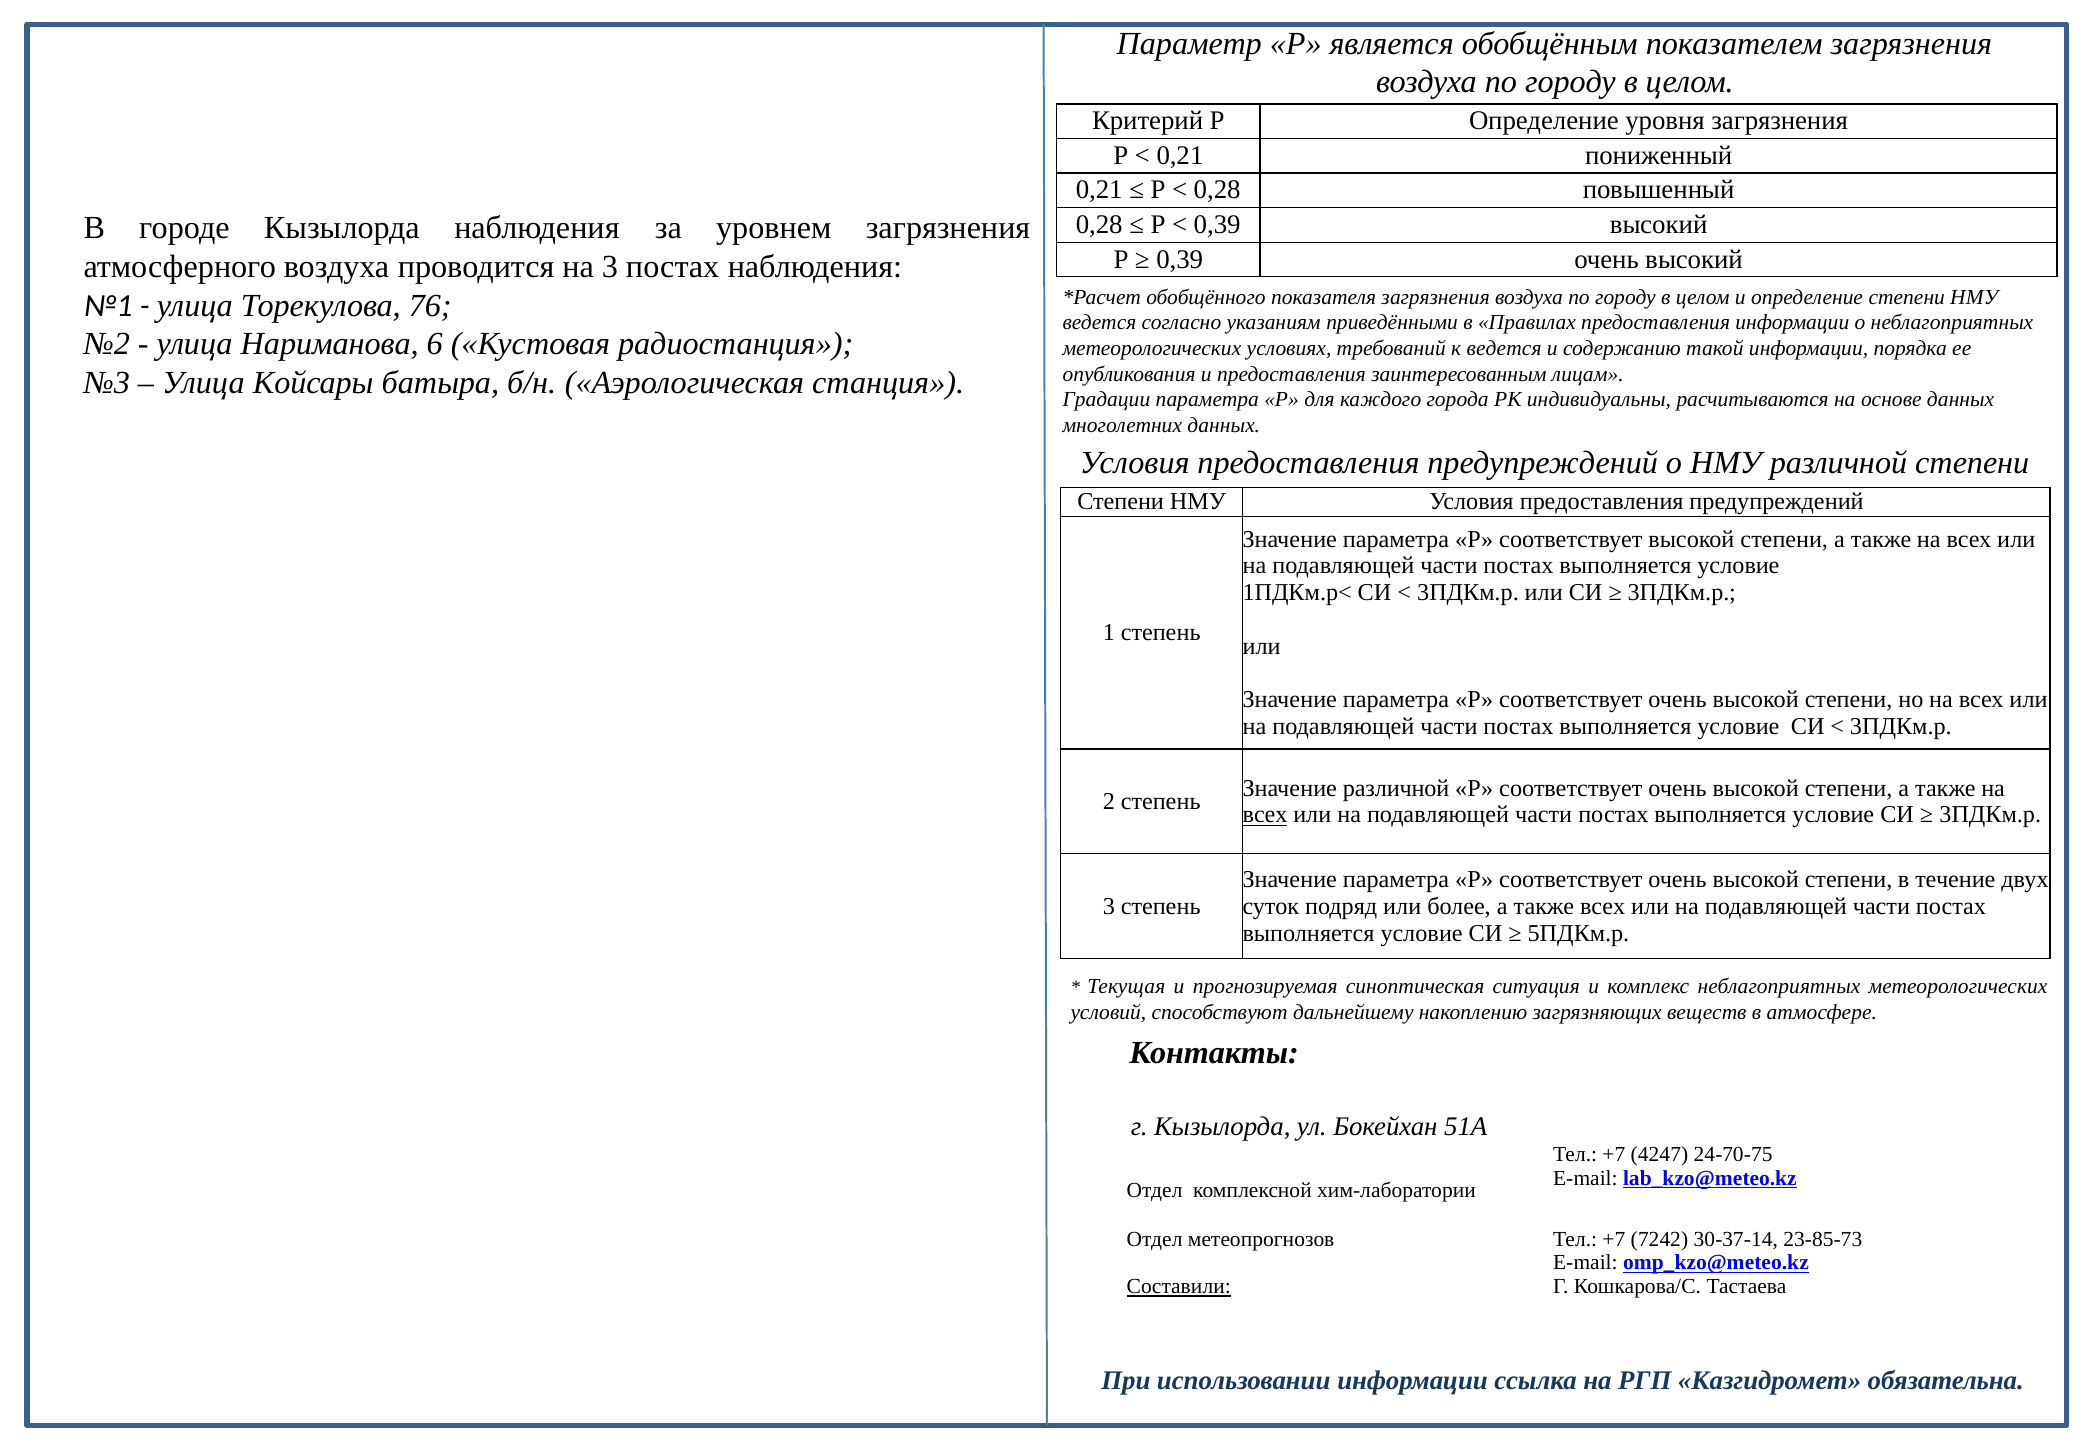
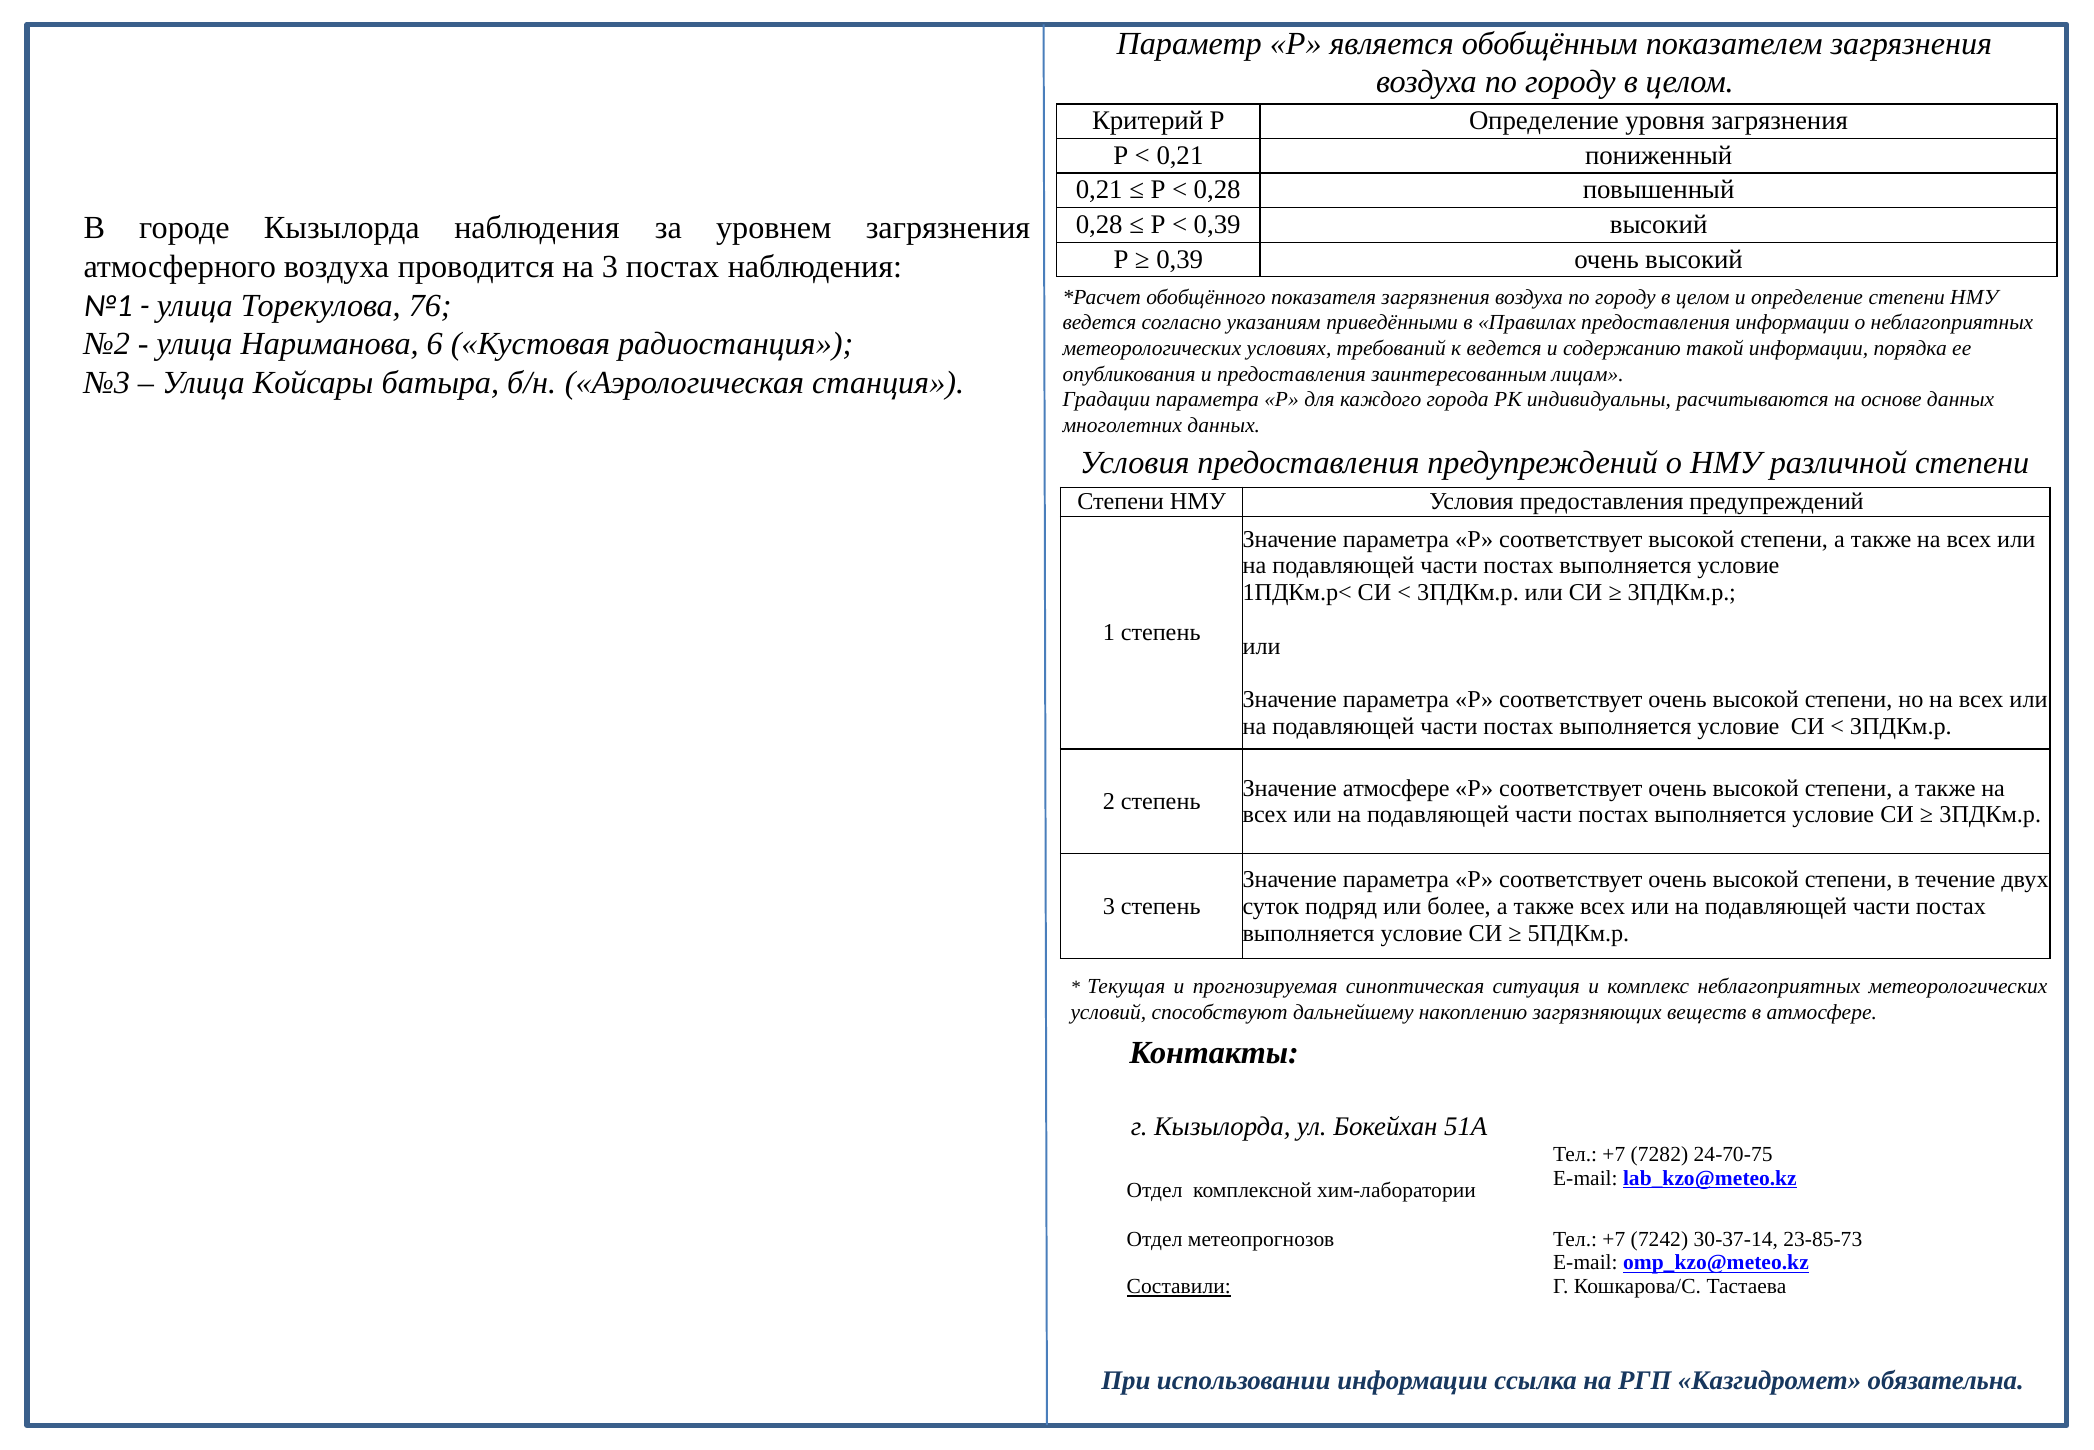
Значение различной: различной -> атмосфере
всех at (1265, 815) underline: present -> none
4247: 4247 -> 7282
